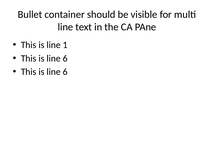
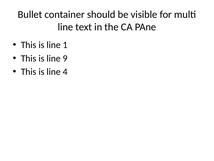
6 at (65, 58): 6 -> 9
6 at (65, 72): 6 -> 4
